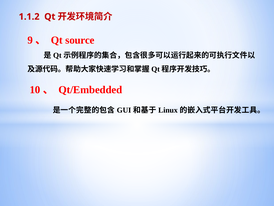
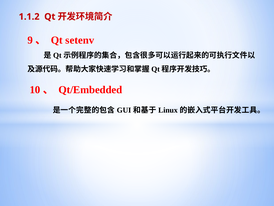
source: source -> setenv
